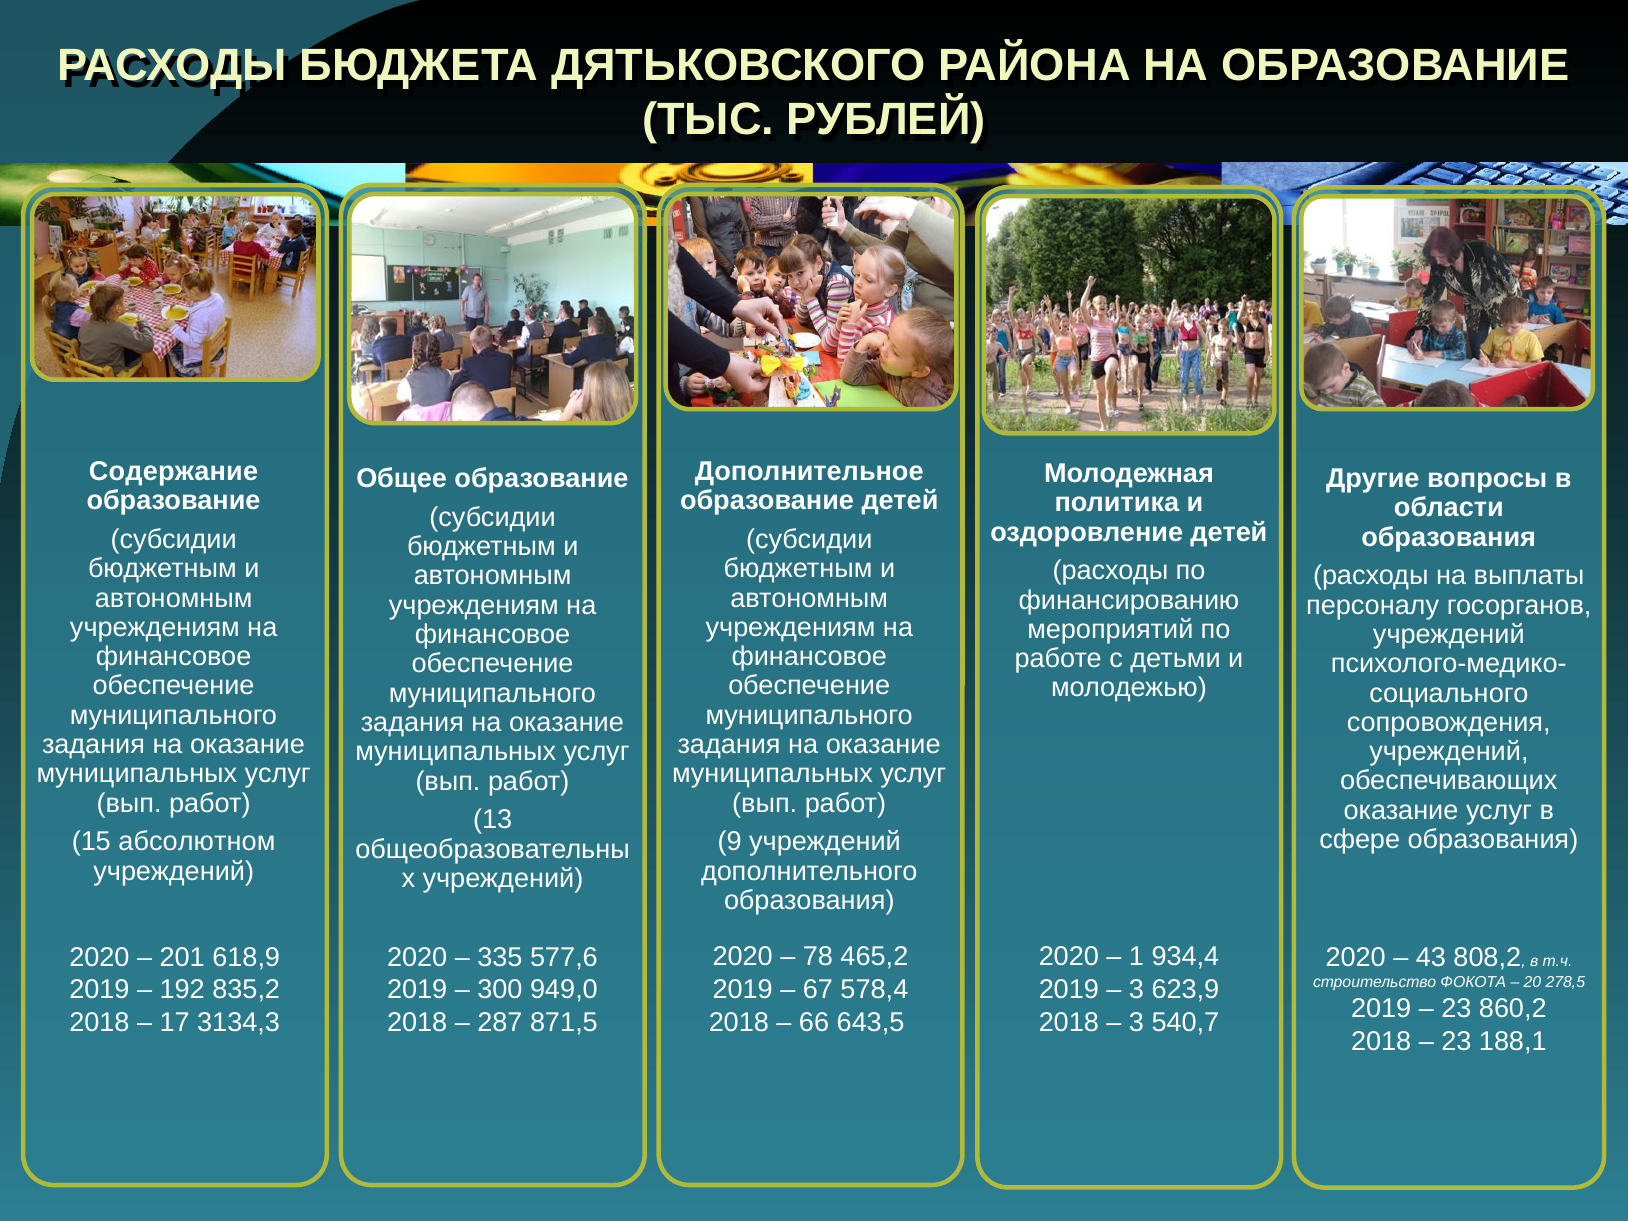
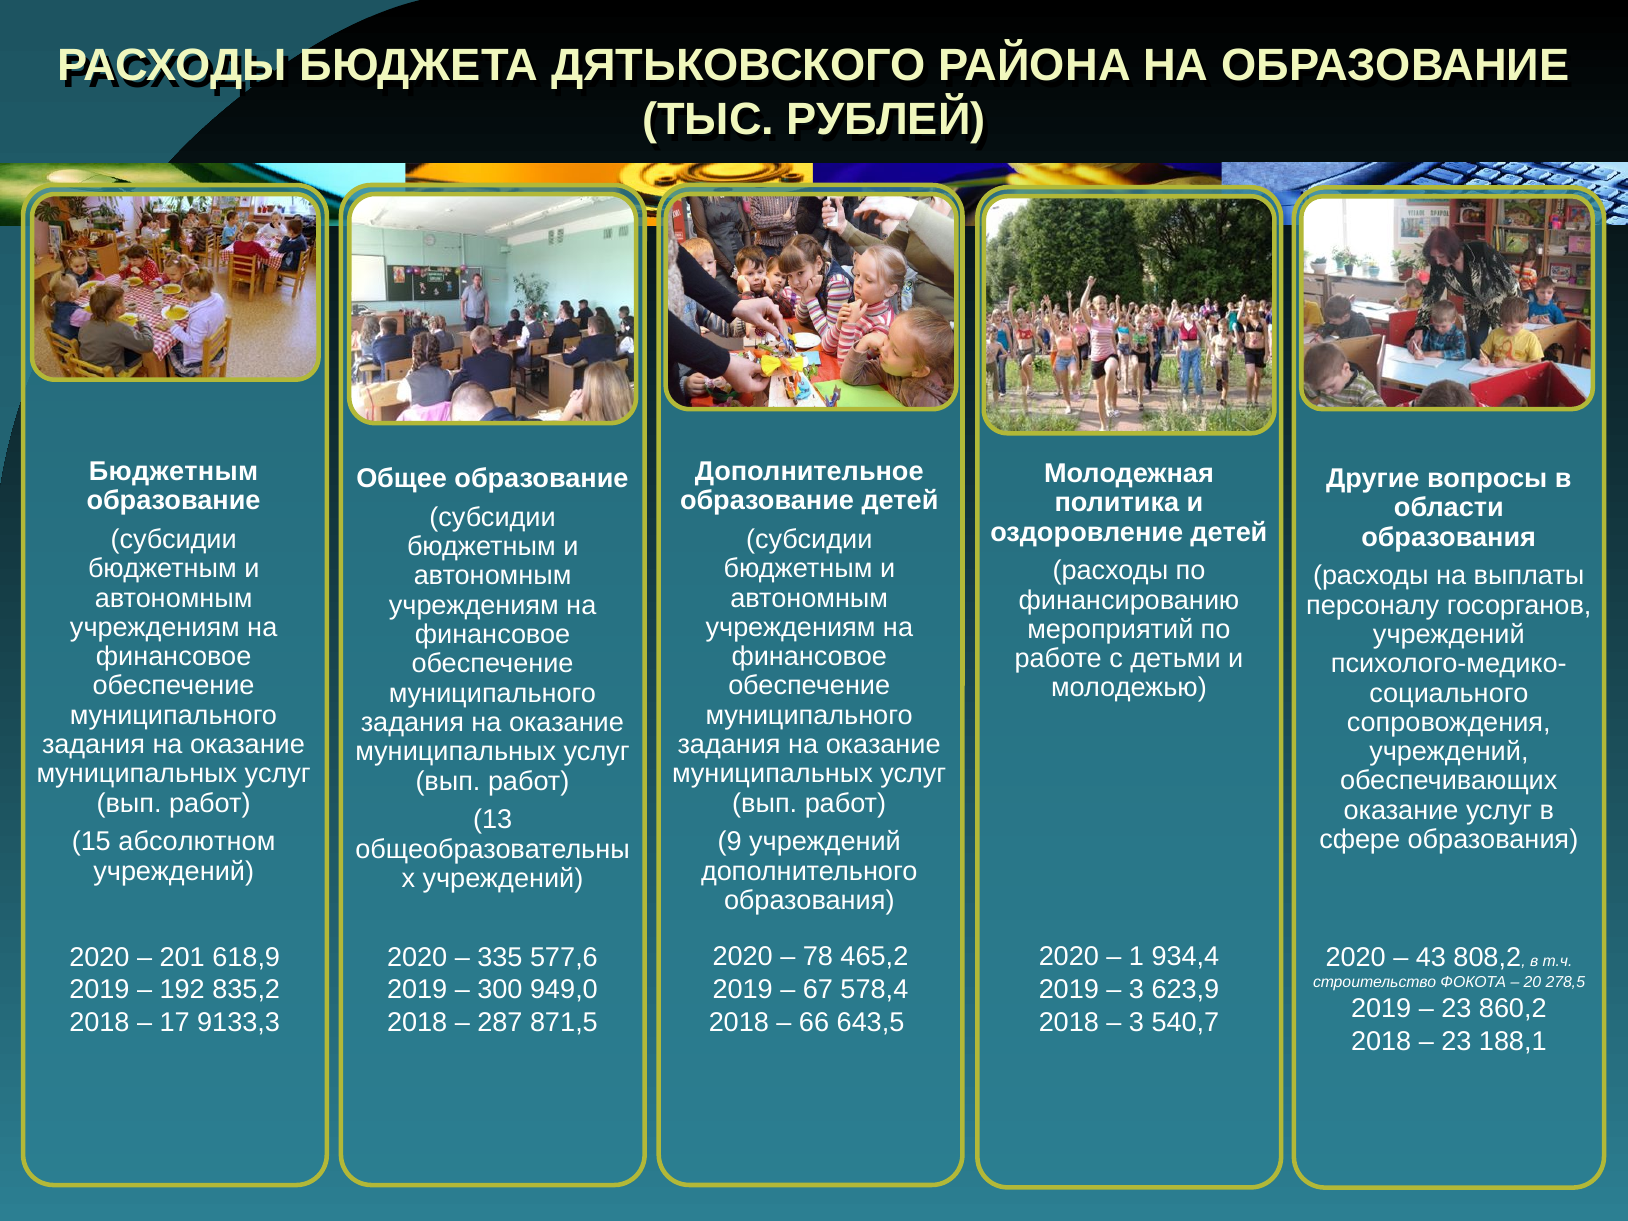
Содержание at (174, 471): Содержание -> Бюджетным
3134,3: 3134,3 -> 9133,3
